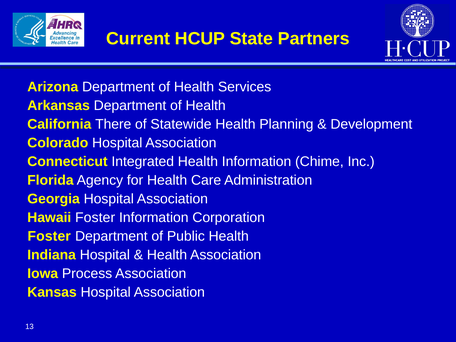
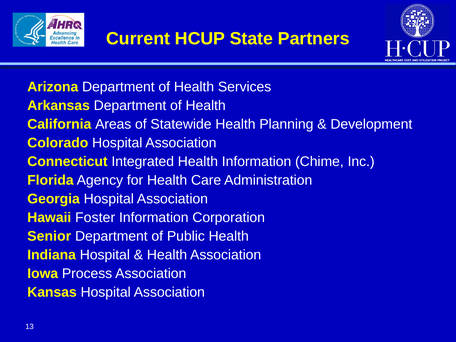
There: There -> Areas
Foster at (49, 236): Foster -> Senior
